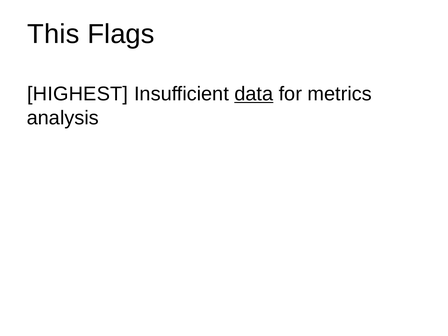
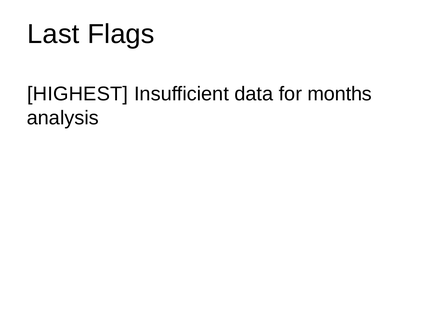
This: This -> Last
data underline: present -> none
metrics: metrics -> months
